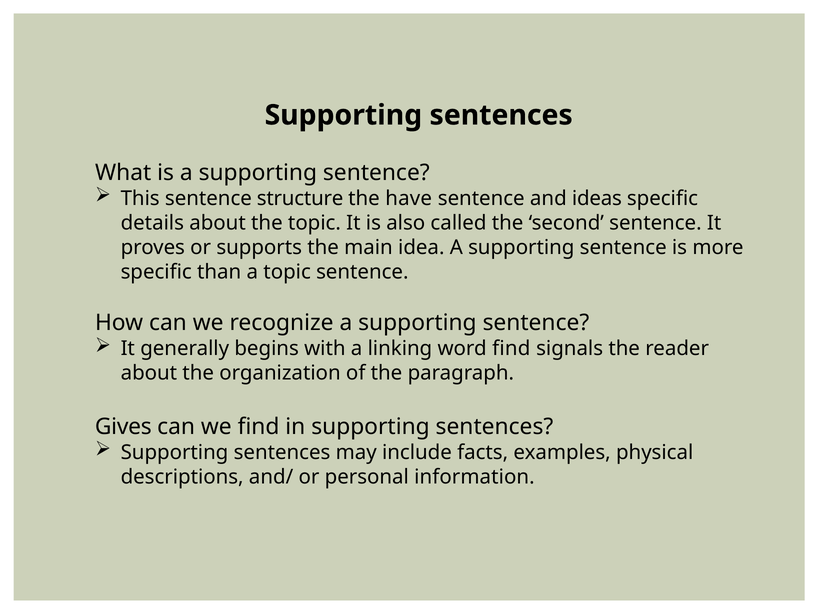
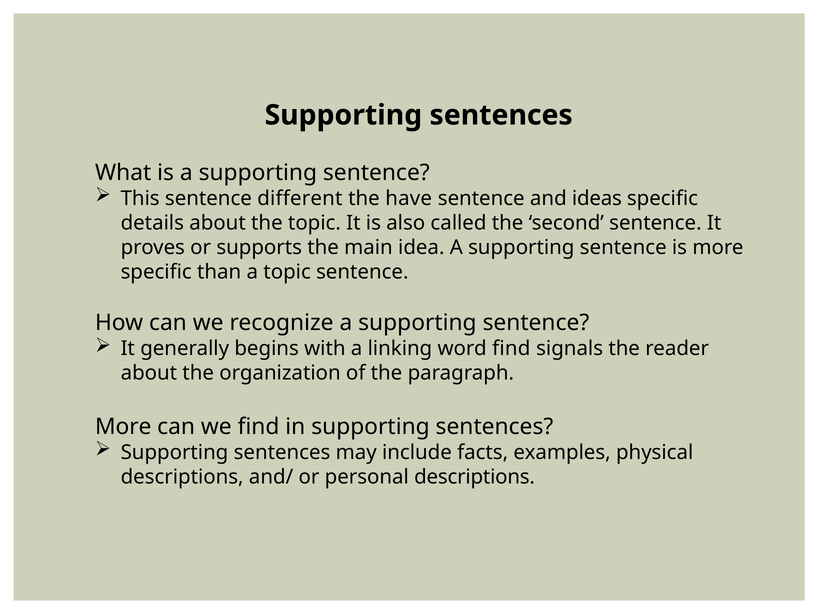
structure: structure -> different
Gives at (123, 427): Gives -> More
personal information: information -> descriptions
